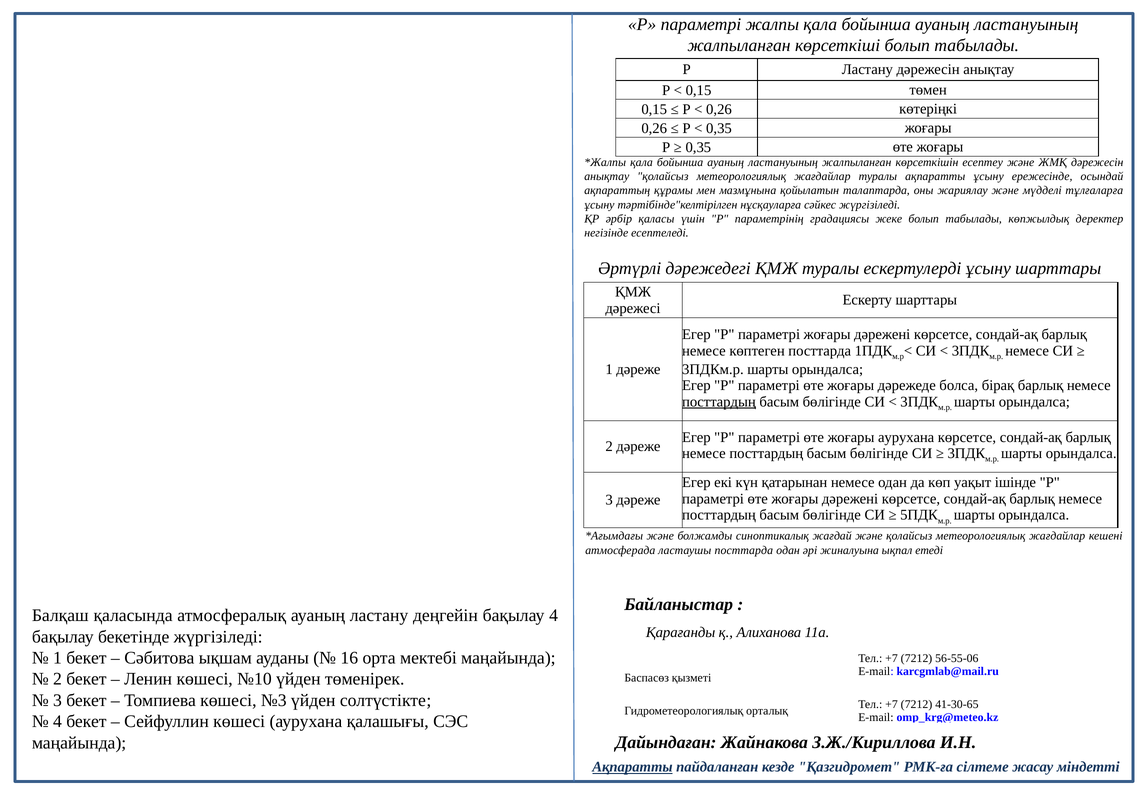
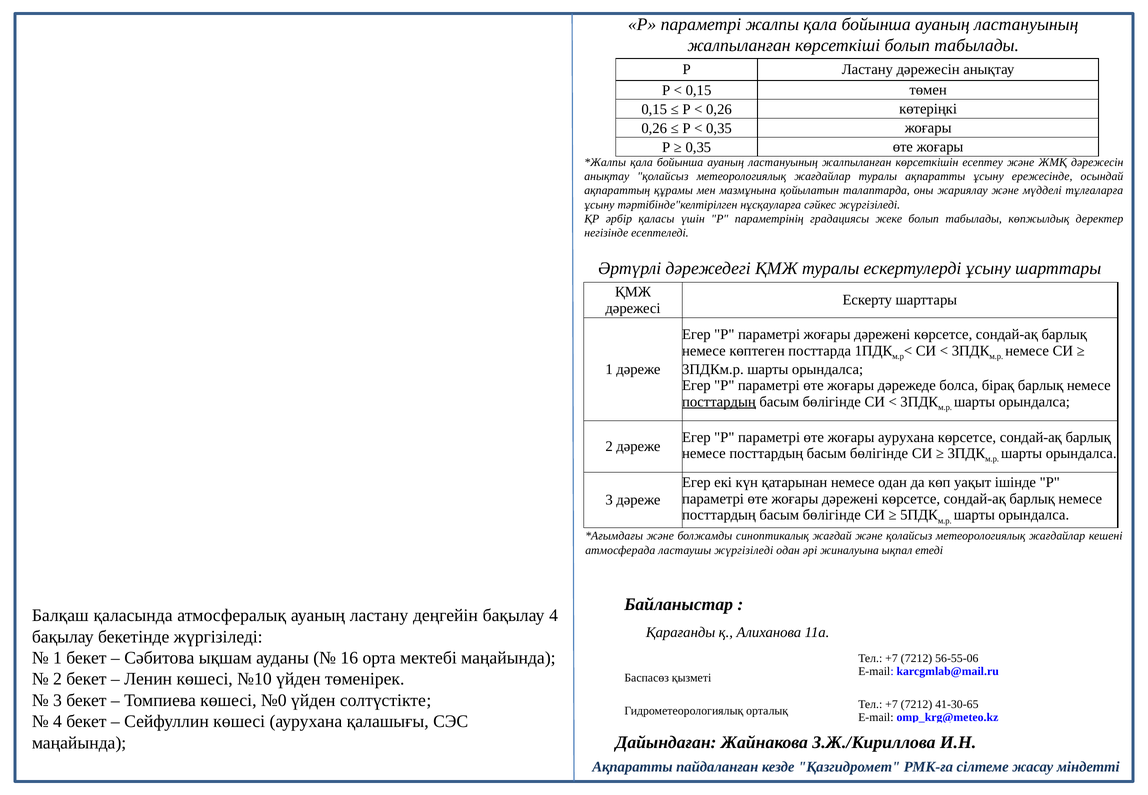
ластаушы посттарда: посттарда -> жүргізіледі
№3: №3 -> №0
Ақпаратты at (632, 767) underline: present -> none
